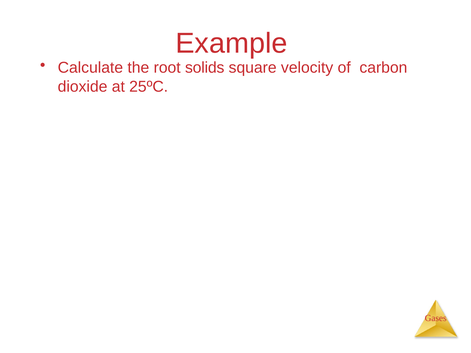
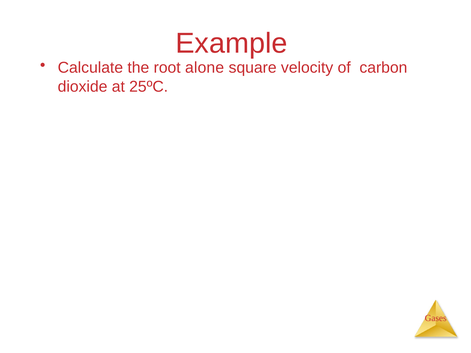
solids: solids -> alone
